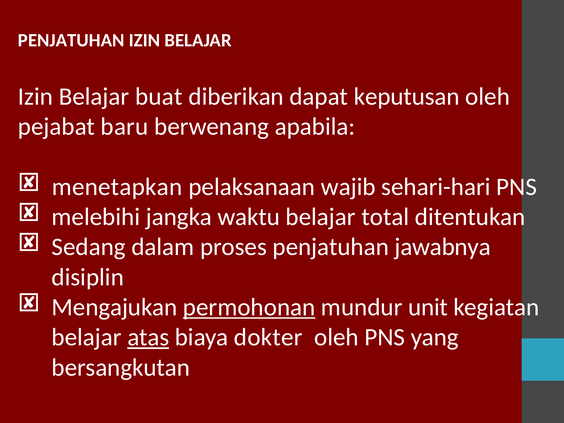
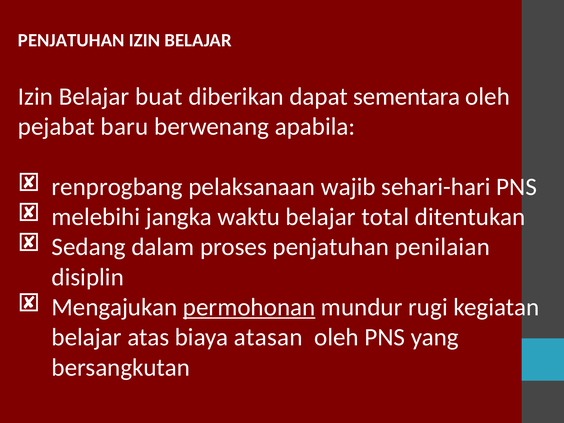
keputusan: keputusan -> sementara
menetapkan: menetapkan -> renprogbang
jawabnya: jawabnya -> penilaian
unit: unit -> rugi
atas underline: present -> none
dokter: dokter -> atasan
